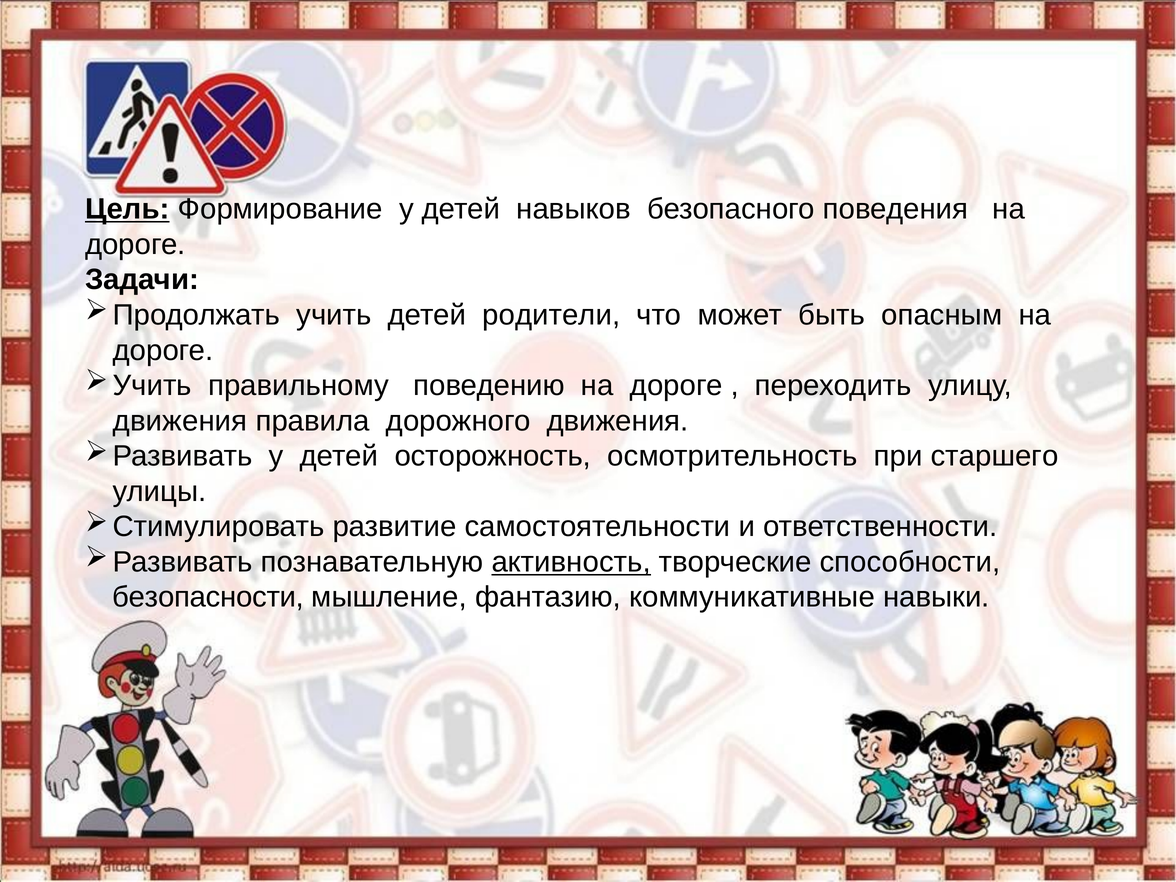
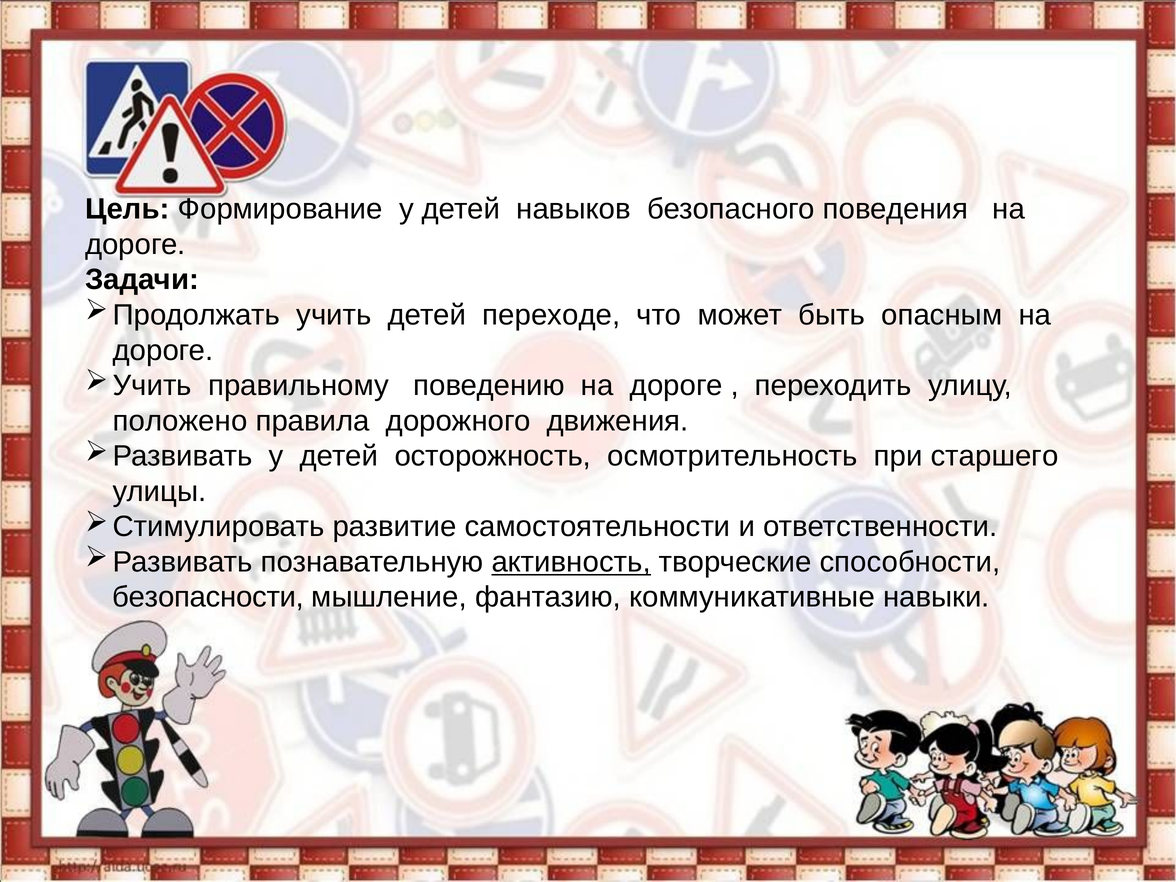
Цель underline: present -> none
родители: родители -> переходе
движения at (180, 421): движения -> положено
